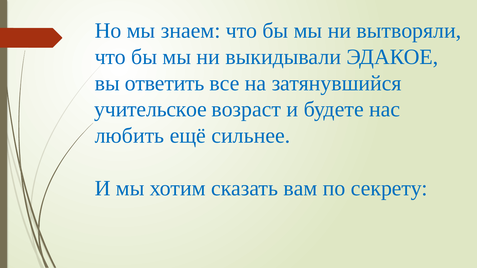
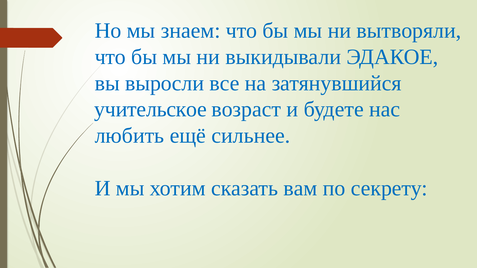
ответить: ответить -> выросли
